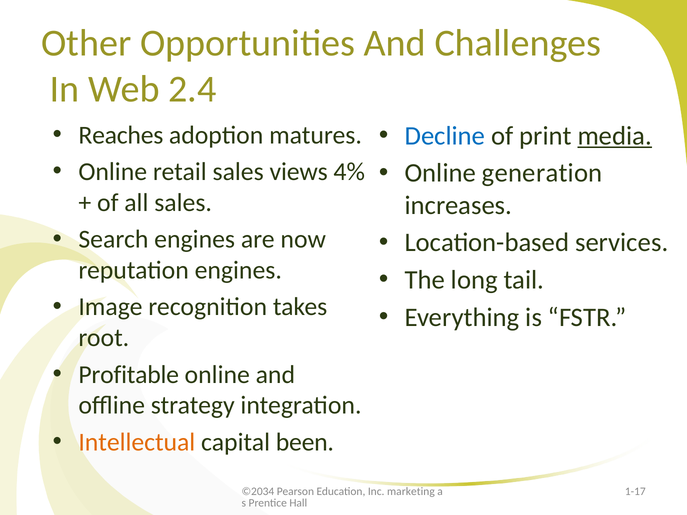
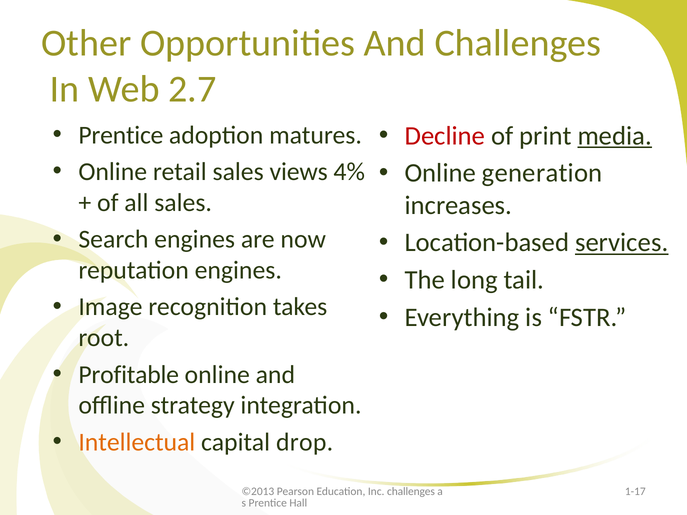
2.4: 2.4 -> 2.7
Reaches at (121, 135): Reaches -> Prentice
Decline colour: blue -> red
services underline: none -> present
been: been -> drop
©2034: ©2034 -> ©2013
Inc marketing: marketing -> challenges
